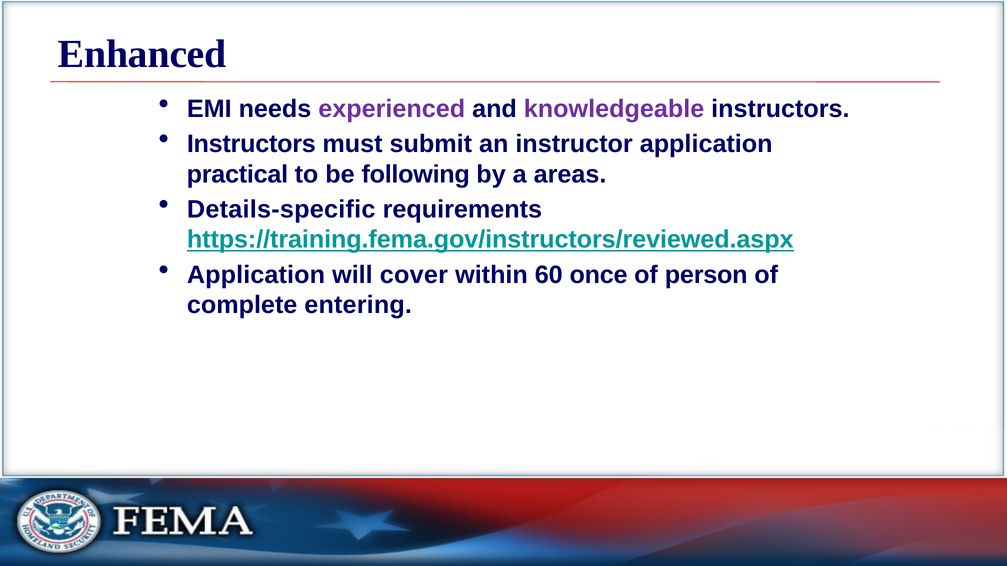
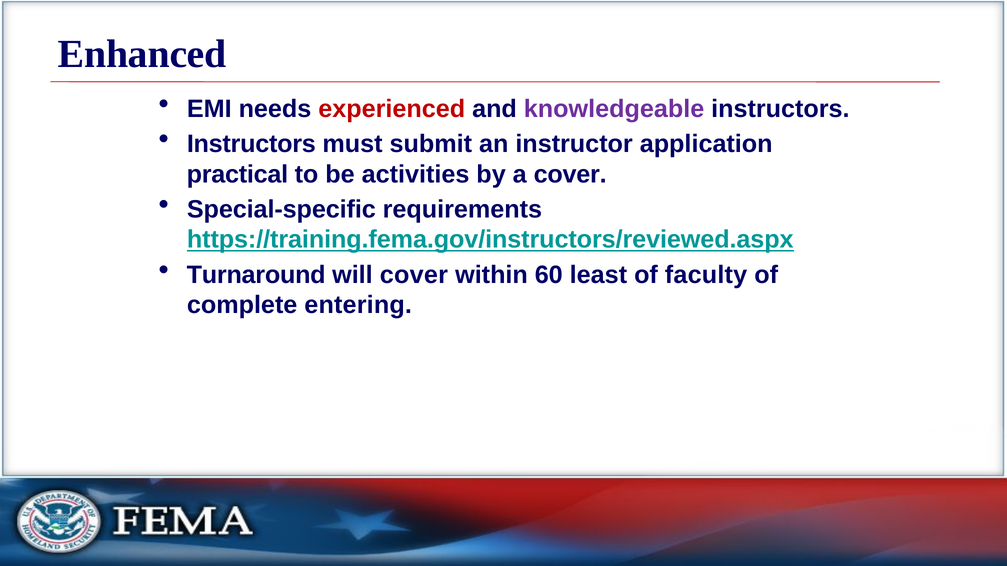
experienced colour: purple -> red
following: following -> activities
a areas: areas -> cover
Details-specific: Details-specific -> Special-specific
Application at (256, 275): Application -> Turnaround
once: once -> least
person: person -> faculty
